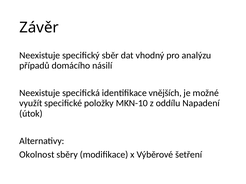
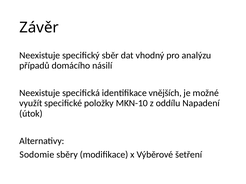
Okolnost: Okolnost -> Sodomie
